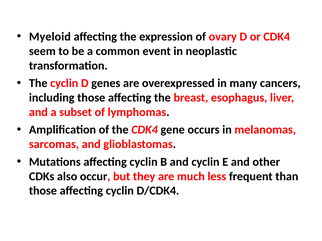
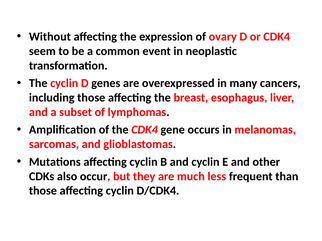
Myeloid: Myeloid -> Without
